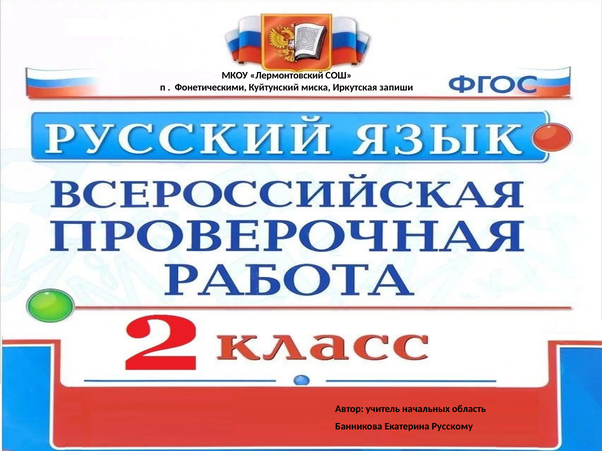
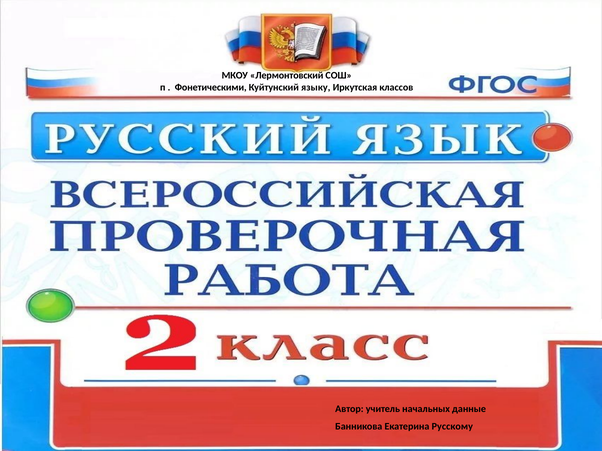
миска: миска -> языку
запиши: запиши -> классов
область: область -> данные
